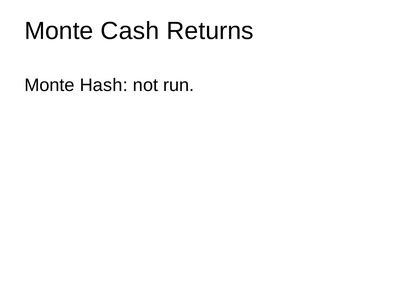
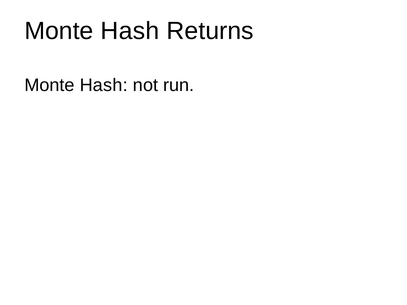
Cash at (130, 31): Cash -> Hash
